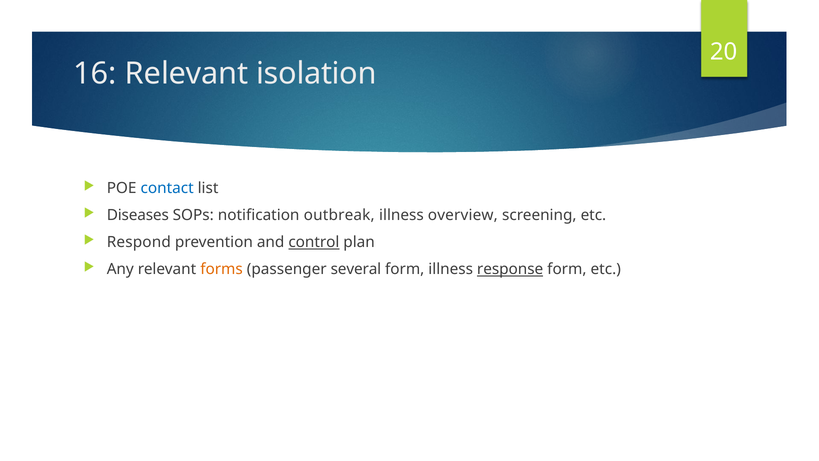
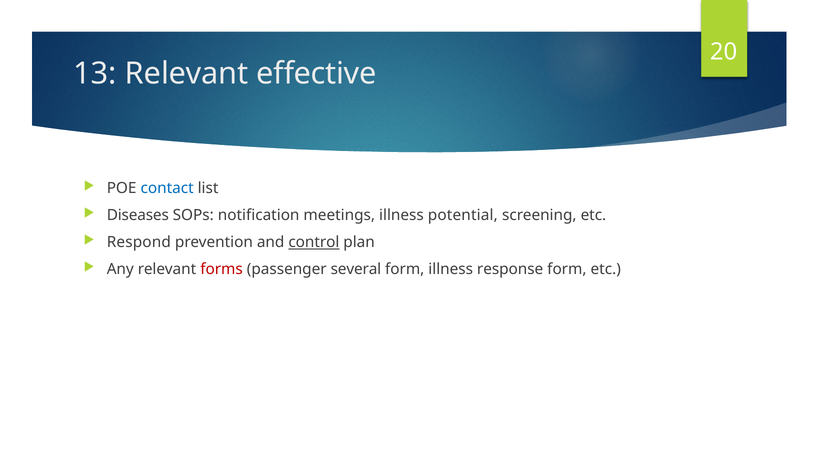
16: 16 -> 13
isolation: isolation -> effective
outbreak: outbreak -> meetings
overview: overview -> potential
forms colour: orange -> red
response underline: present -> none
